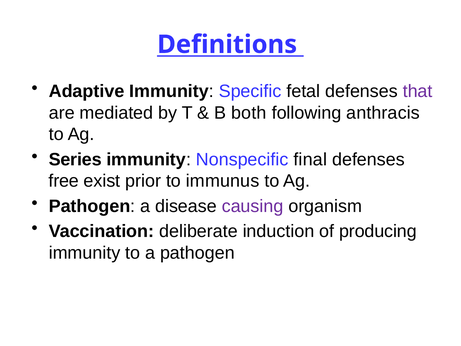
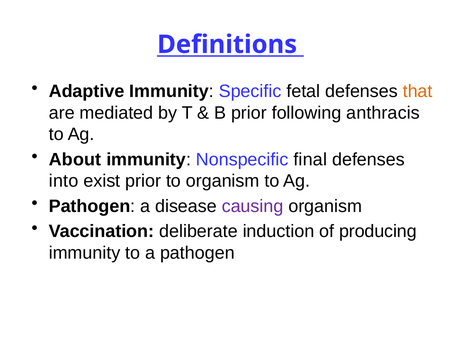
that colour: purple -> orange
B both: both -> prior
Series: Series -> About
free: free -> into
to immunus: immunus -> organism
